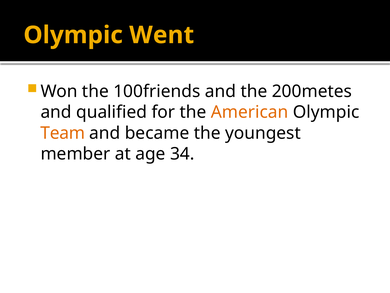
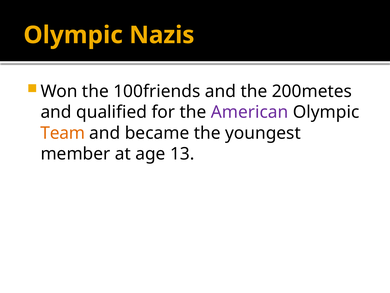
Went: Went -> Nazis
American colour: orange -> purple
34: 34 -> 13
